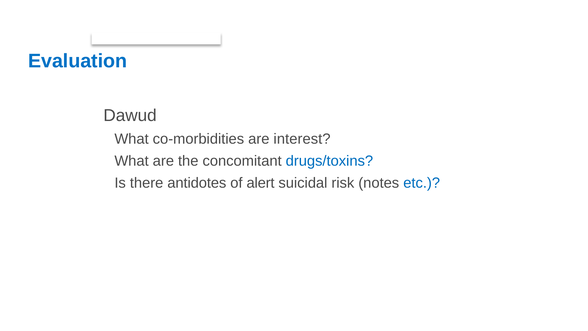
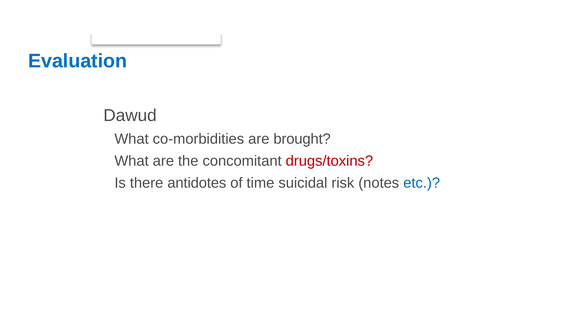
interest: interest -> brought
drugs/toxins colour: blue -> red
alert: alert -> time
